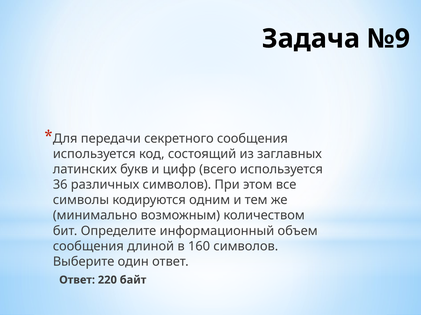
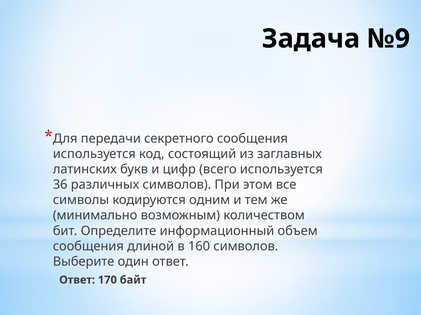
220: 220 -> 170
